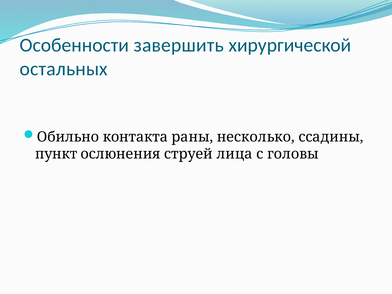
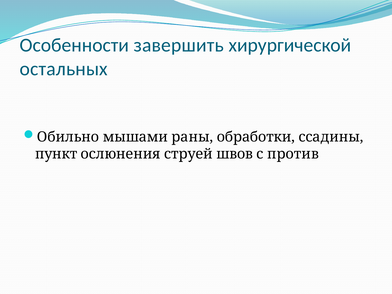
контакта: контакта -> мышами
несколько: несколько -> обработки
лица: лица -> швов
головы: головы -> против
